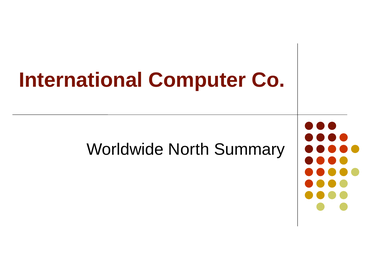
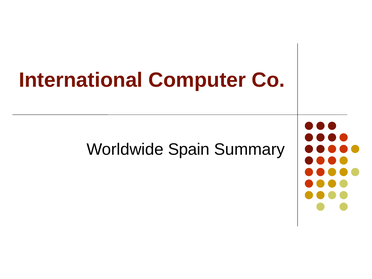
North: North -> Spain
